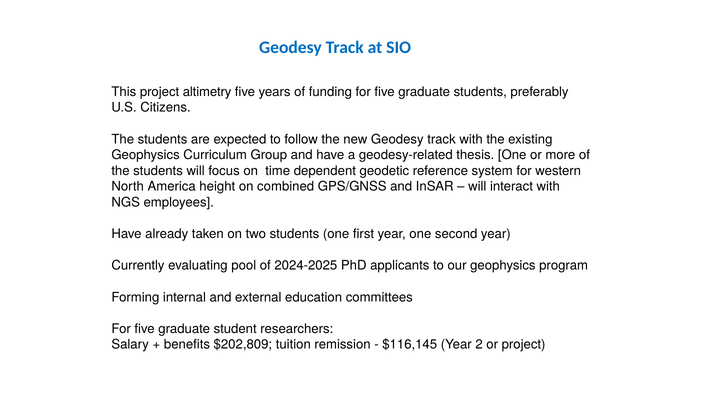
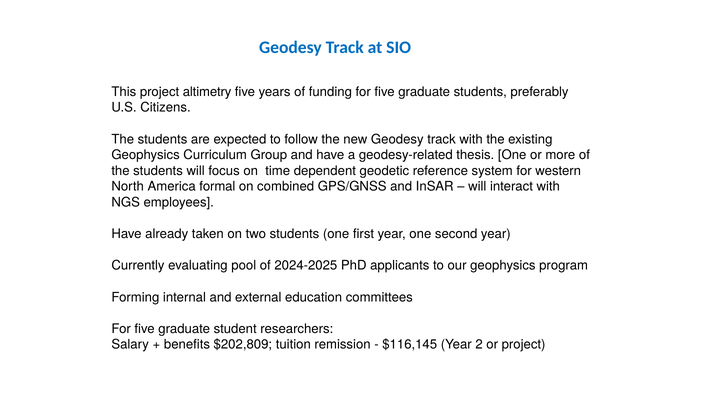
height: height -> formal
